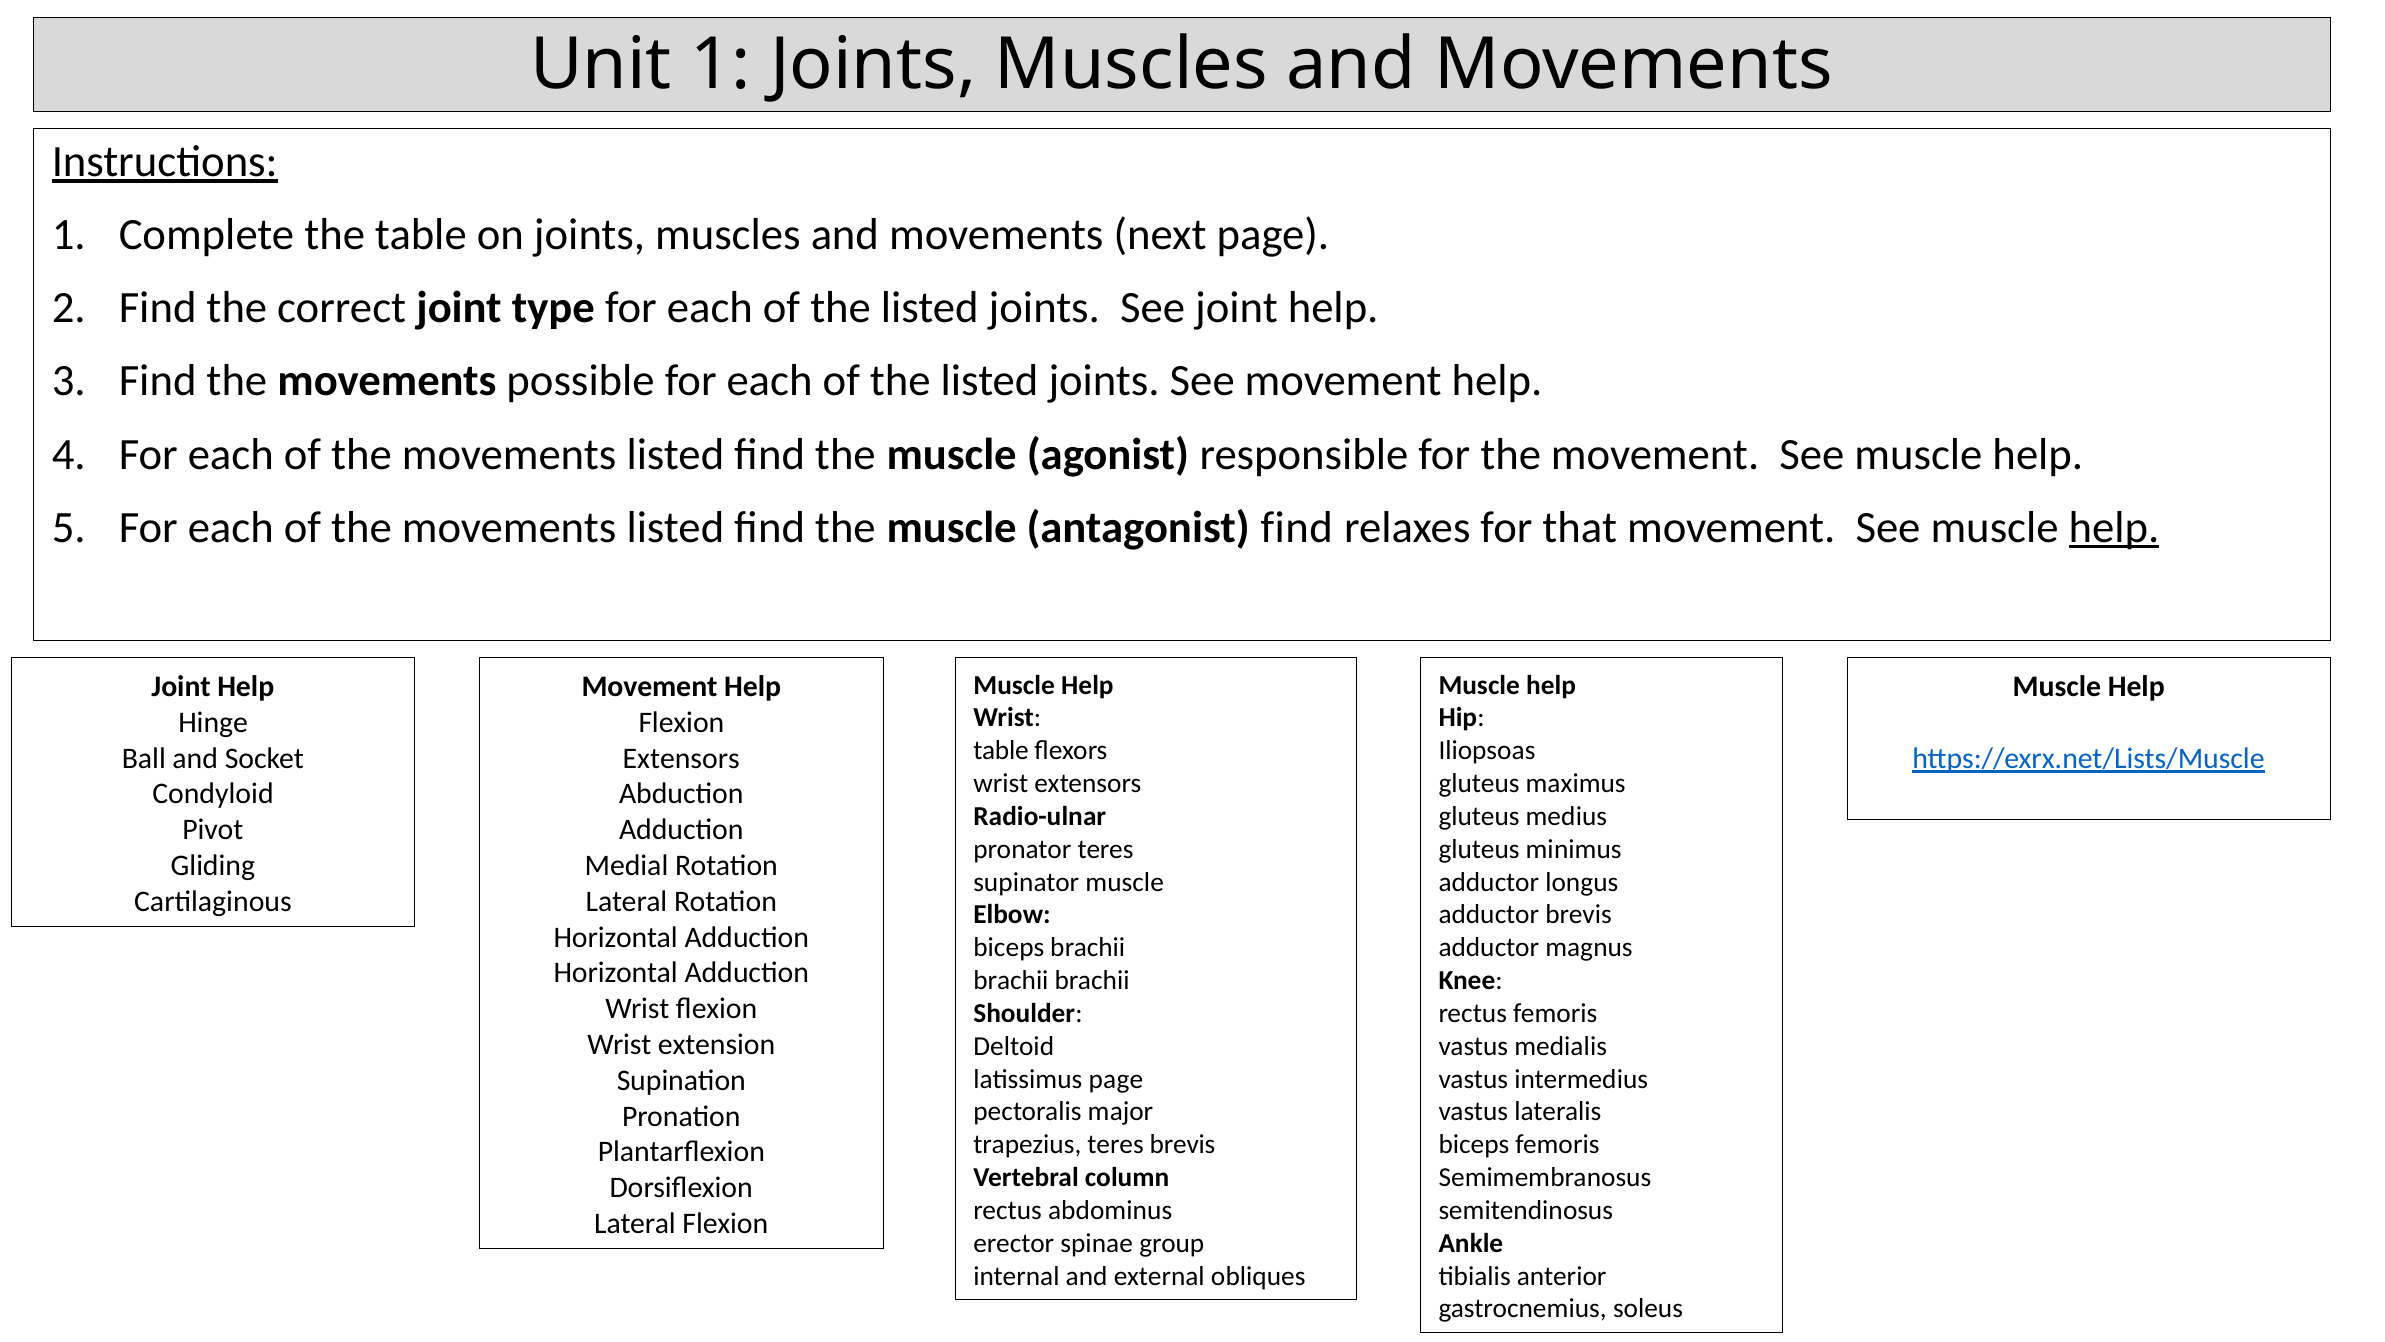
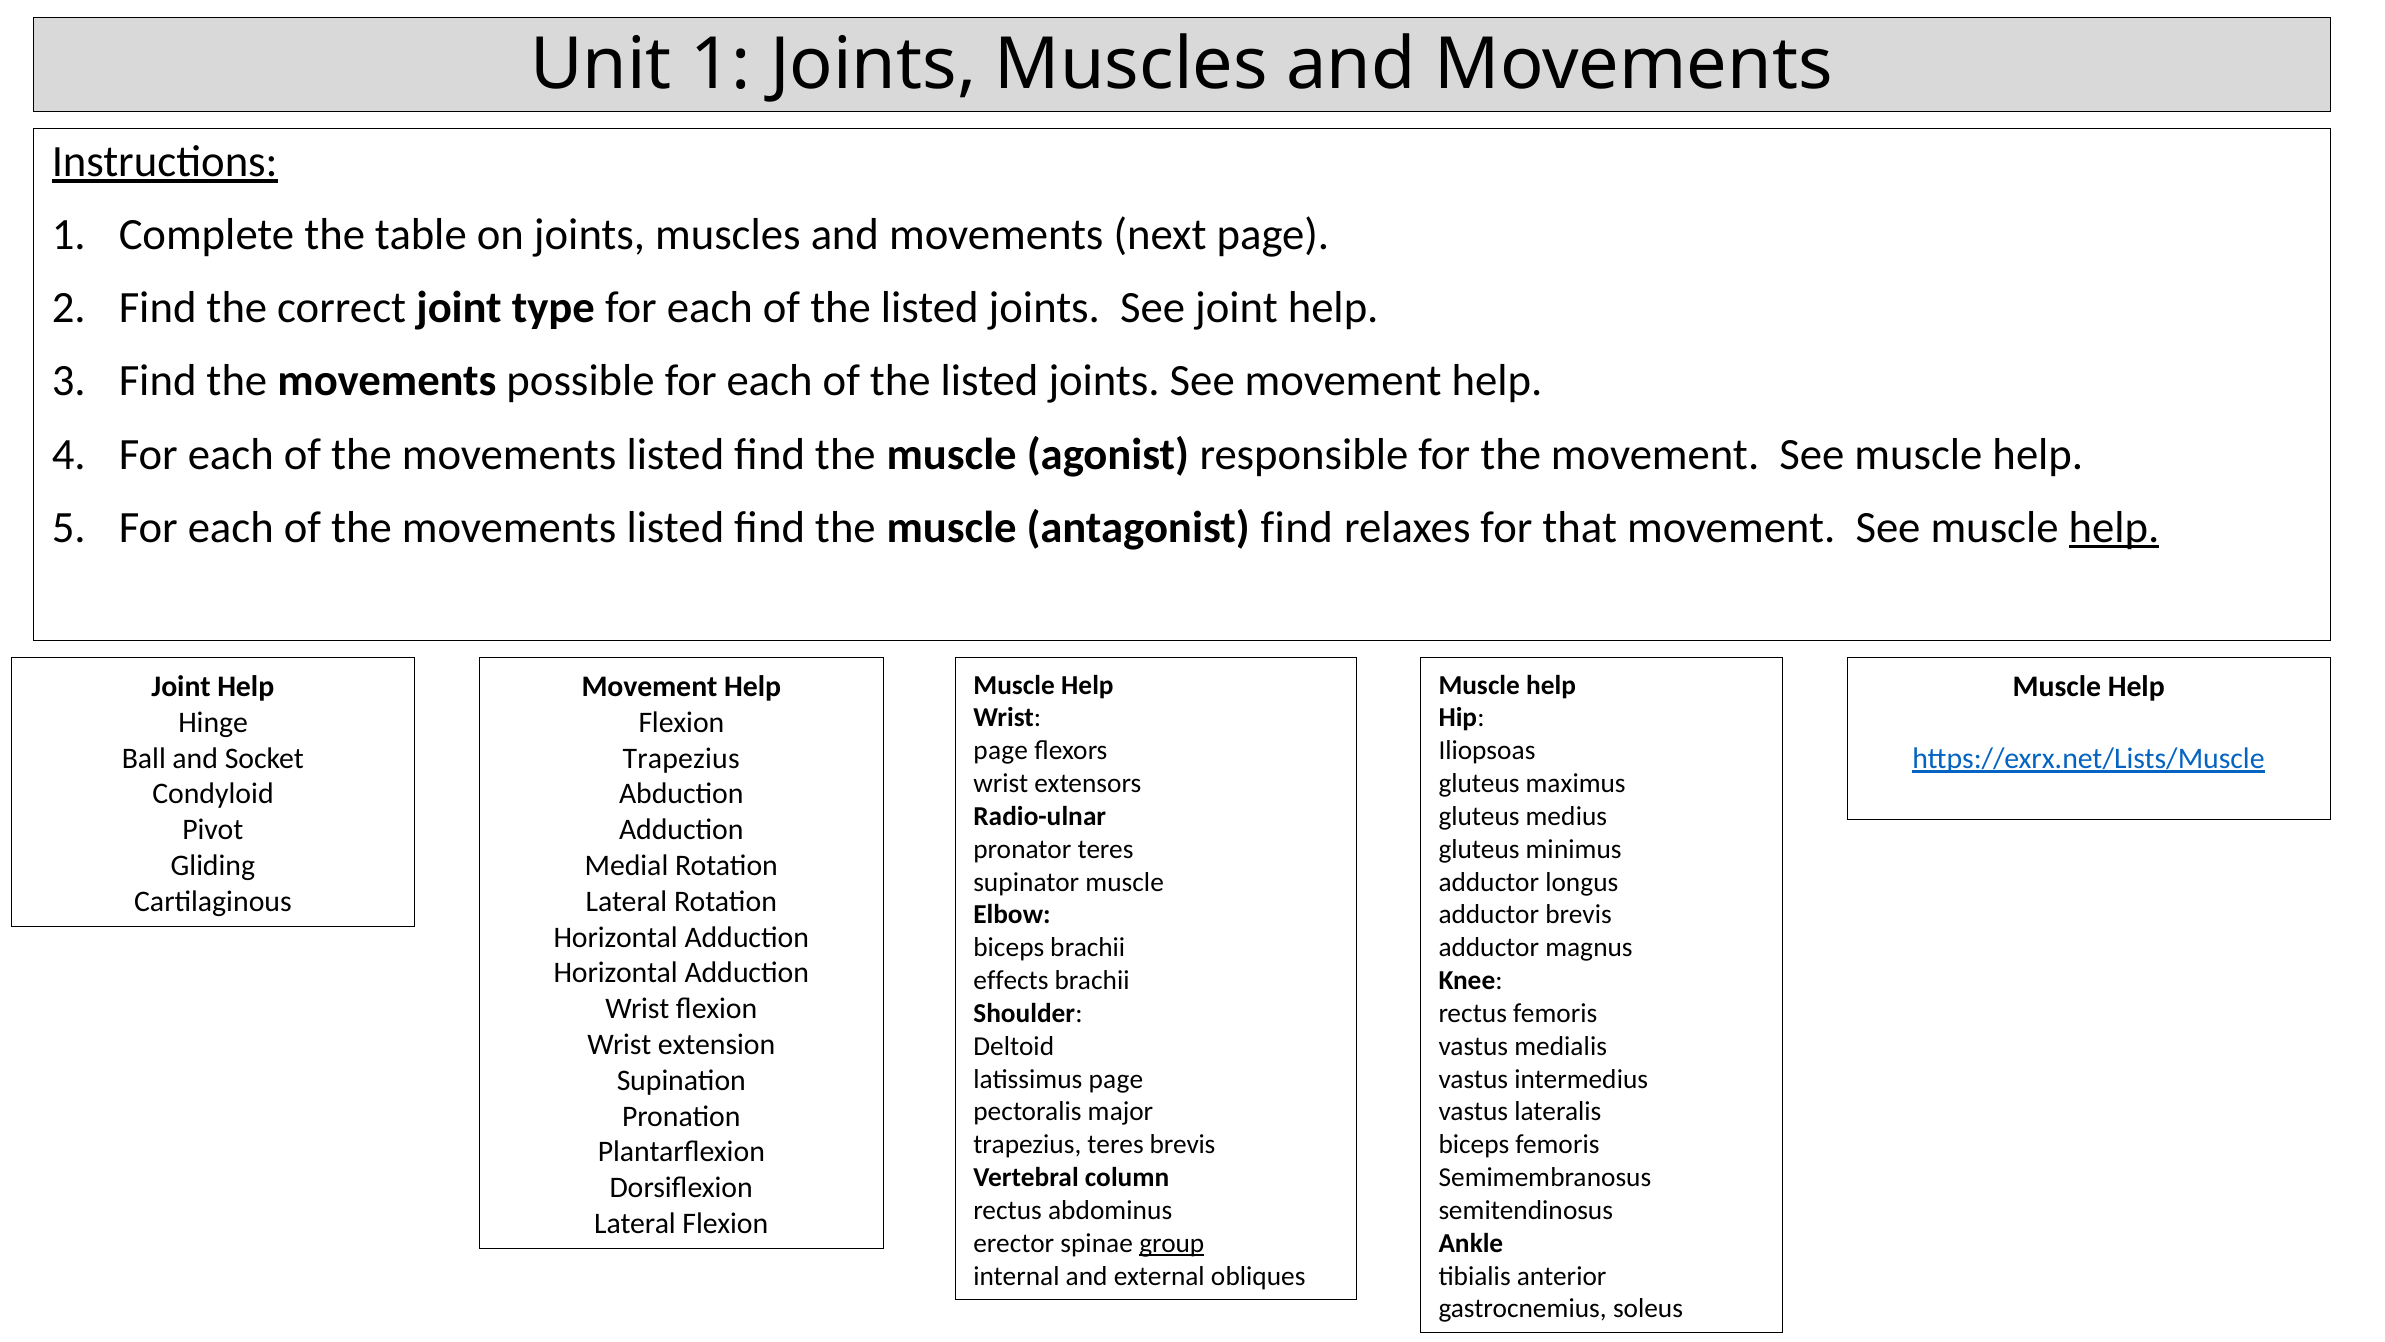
table at (1001, 750): table -> page
Extensors at (681, 758): Extensors -> Trapezius
brachii at (1011, 980): brachii -> effects
group underline: none -> present
